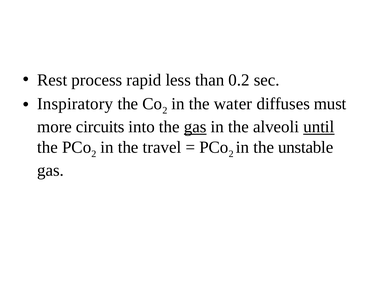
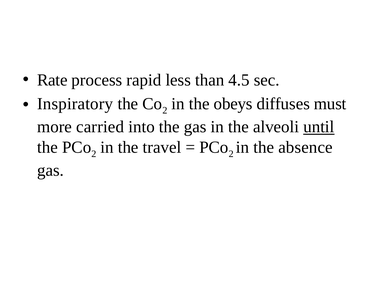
Rest: Rest -> Rate
0.2: 0.2 -> 4.5
water: water -> obeys
circuits: circuits -> carried
gas at (195, 127) underline: present -> none
unstable: unstable -> absence
